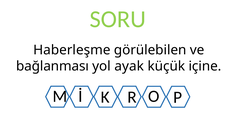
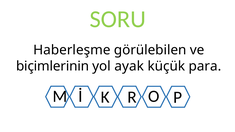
bağlanması: bağlanması -> biçimlerinin
içine: içine -> para
